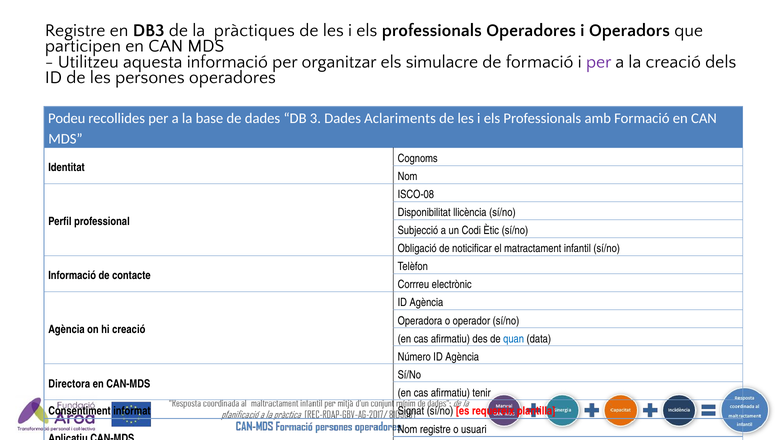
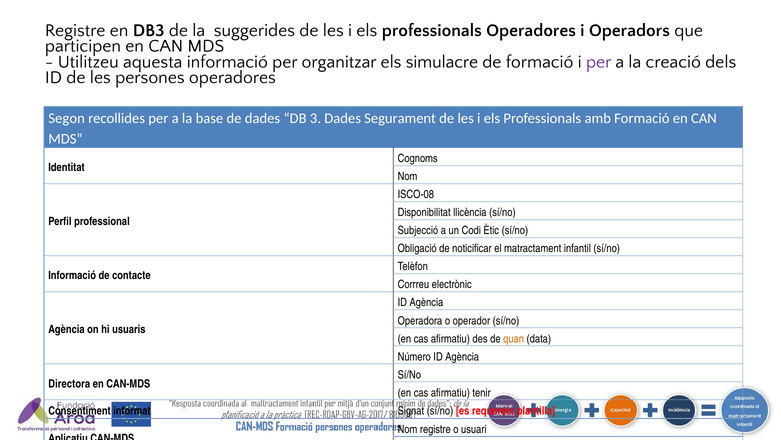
pràctiques: pràctiques -> suggerides
Podeu: Podeu -> Segon
Aclariments: Aclariments -> Segurament
hi creació: creació -> usuaris
quan colour: blue -> orange
